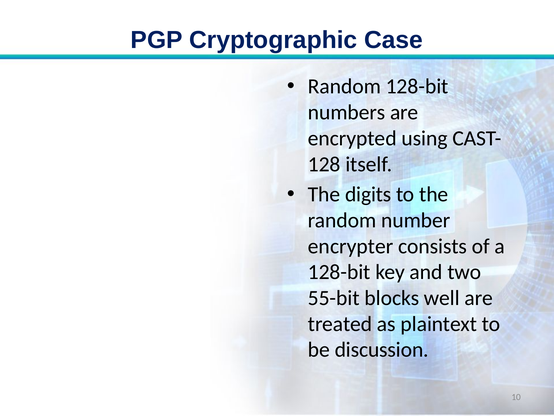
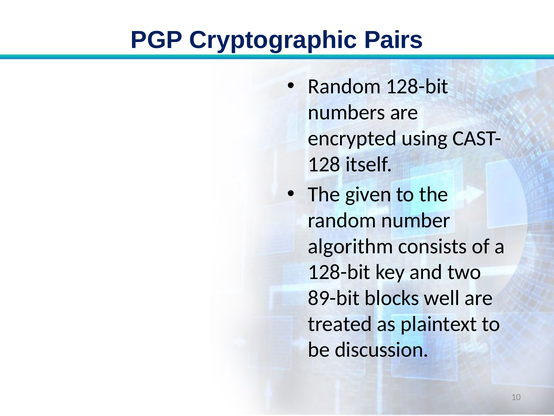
Case: Case -> Pairs
digits: digits -> given
encrypter: encrypter -> algorithm
55-bit: 55-bit -> 89-bit
